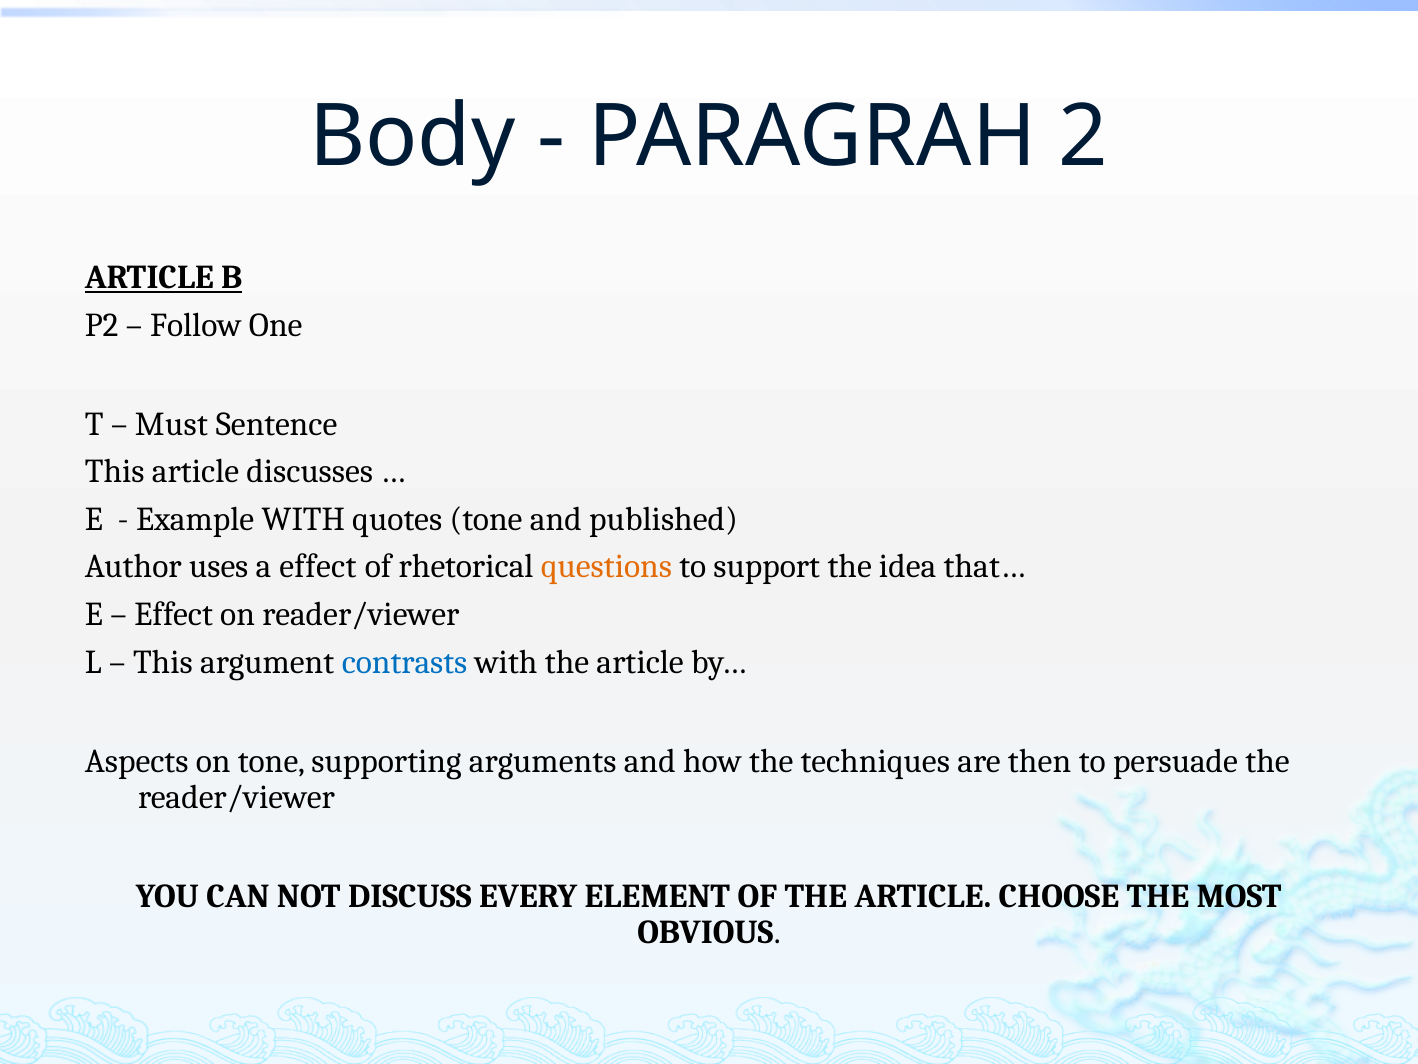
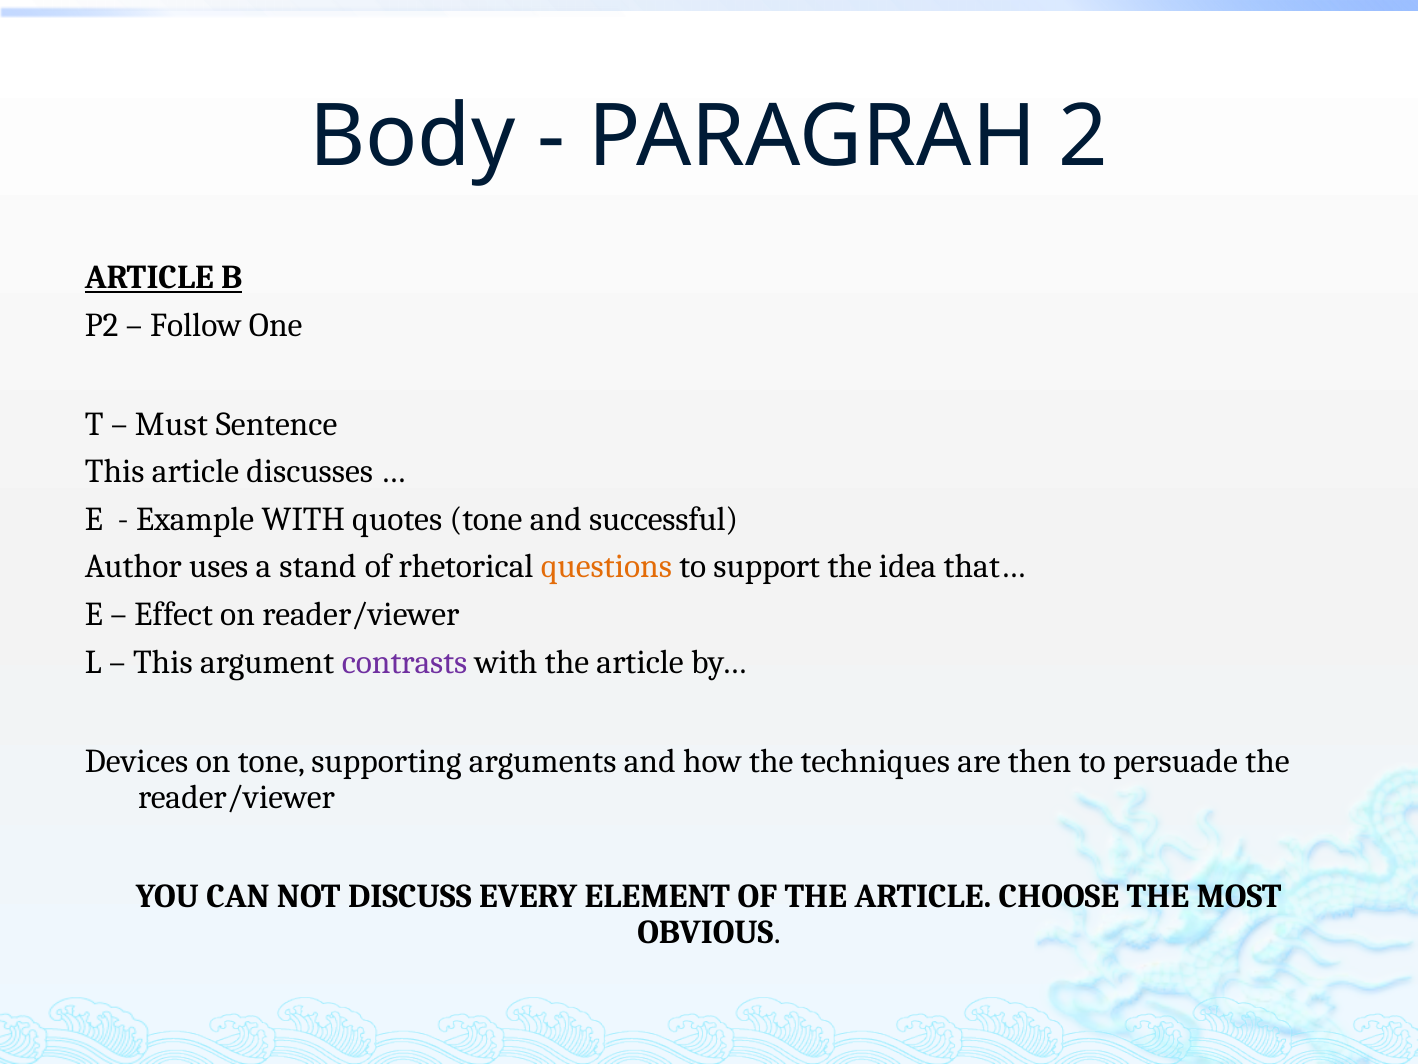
published: published -> successful
a effect: effect -> stand
contrasts colour: blue -> purple
Aspects: Aspects -> Devices
